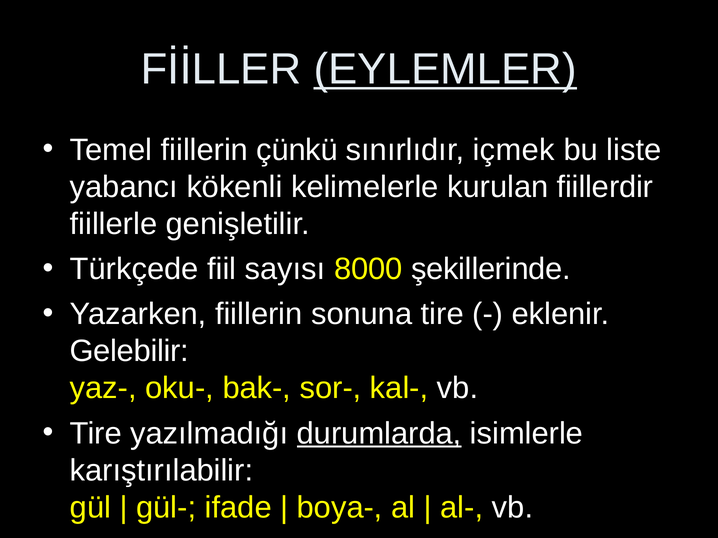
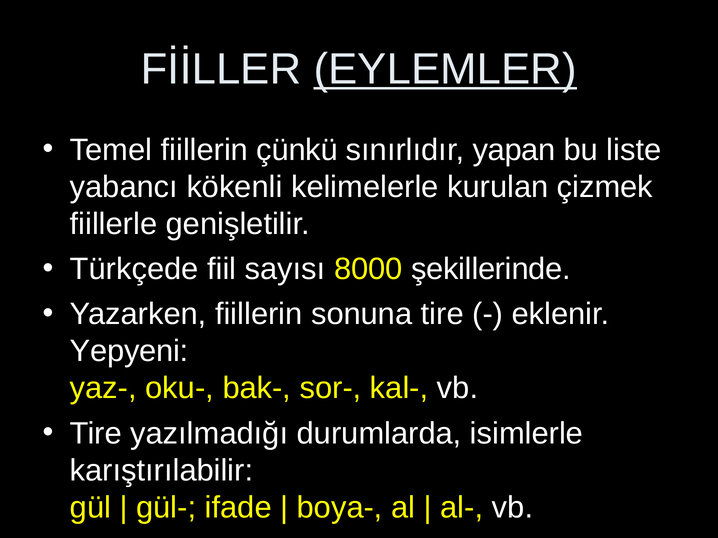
içmek: içmek -> yapan
fiillerdir: fiillerdir -> çizmek
Gelebilir: Gelebilir -> Yepyeni
durumlarda underline: present -> none
